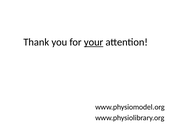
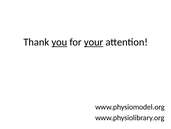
you underline: none -> present
